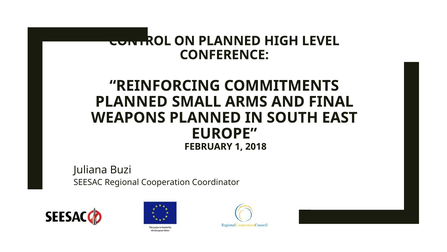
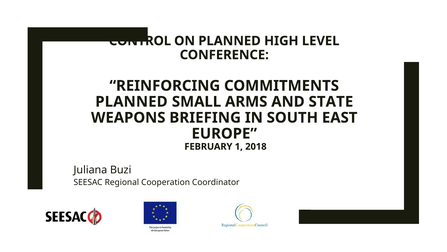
FINAL: FINAL -> STATE
WEAPONS PLANNED: PLANNED -> BRIEFING
